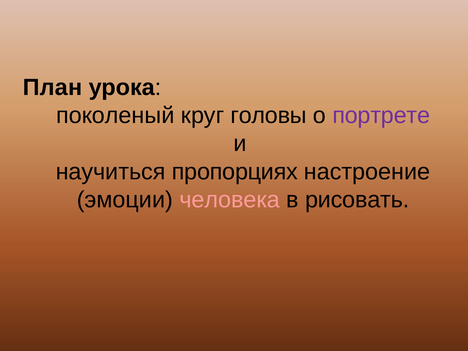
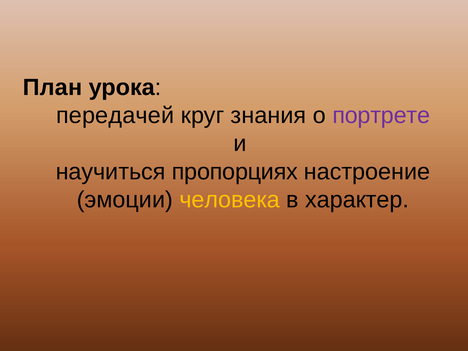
поколеный: поколеный -> передачей
головы: головы -> знания
человека colour: pink -> yellow
рисовать: рисовать -> характер
